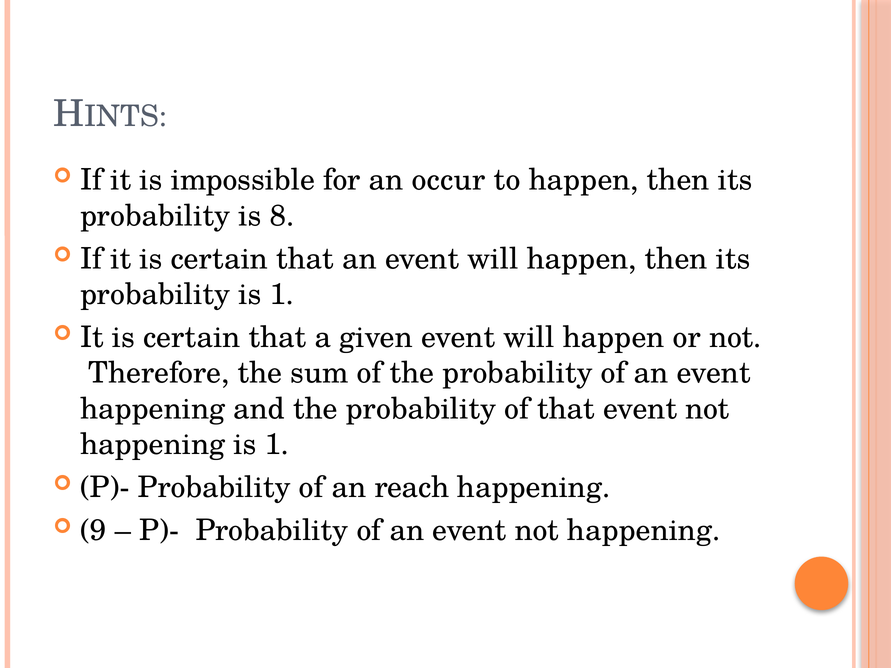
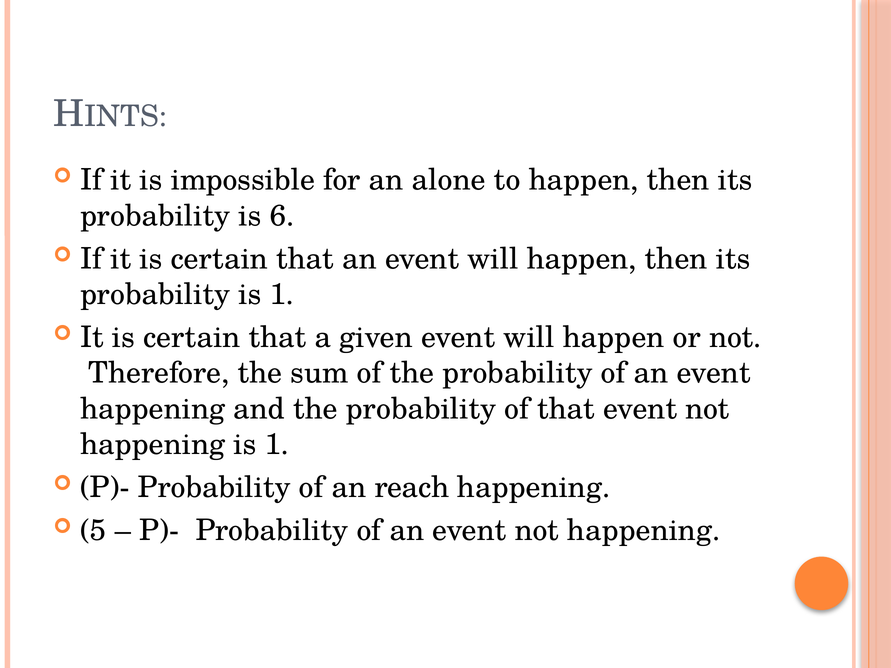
occur: occur -> alone
8: 8 -> 6
9: 9 -> 5
